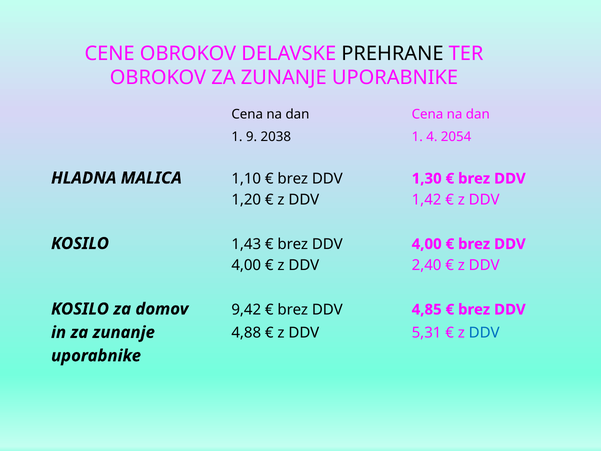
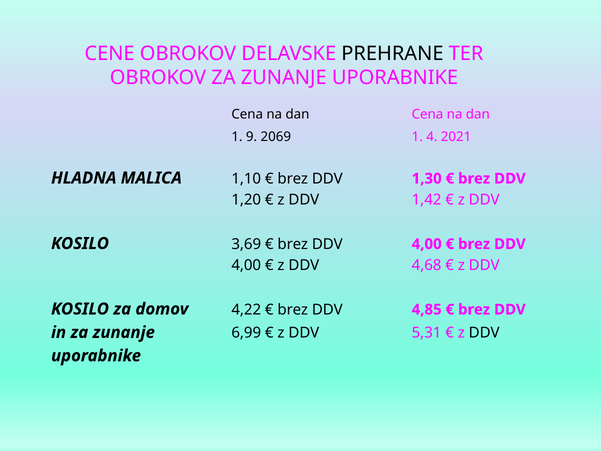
2038: 2038 -> 2069
2054: 2054 -> 2021
1,43: 1,43 -> 3,69
2,40: 2,40 -> 4,68
9,42: 9,42 -> 4,22
4,88: 4,88 -> 6,99
DDV at (484, 333) colour: blue -> black
